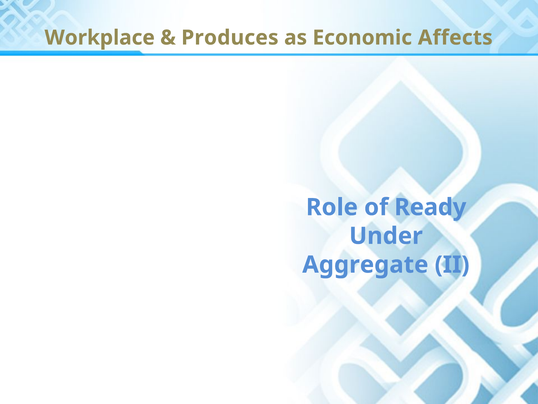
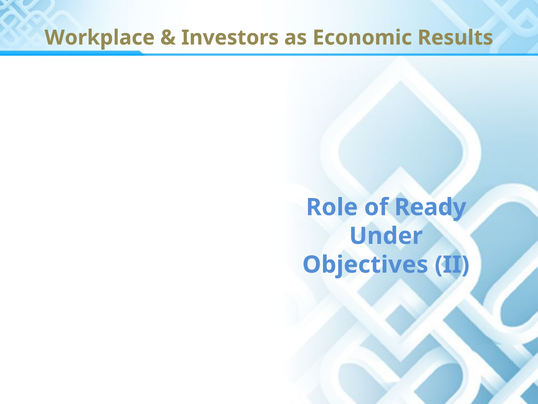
Produces: Produces -> Investors
Affects: Affects -> Results
Aggregate: Aggregate -> Objectives
